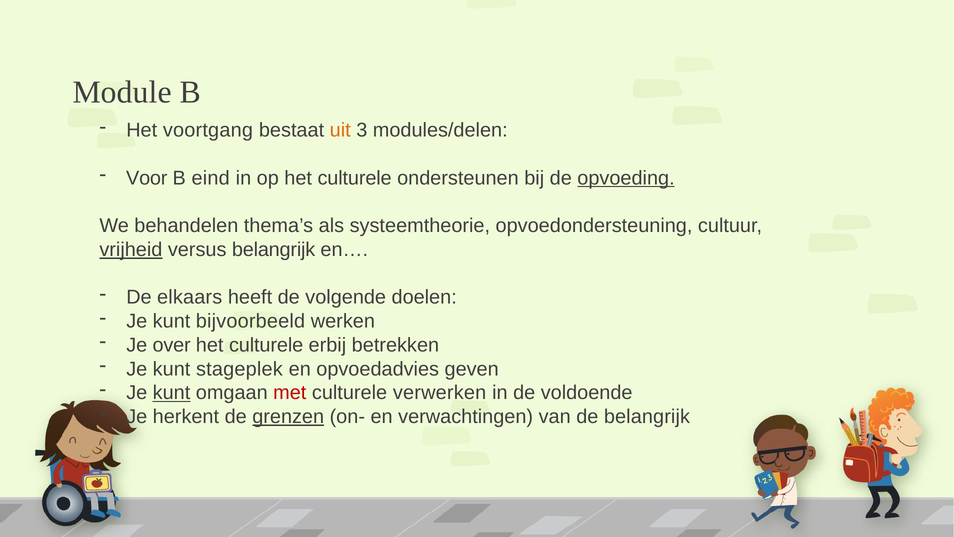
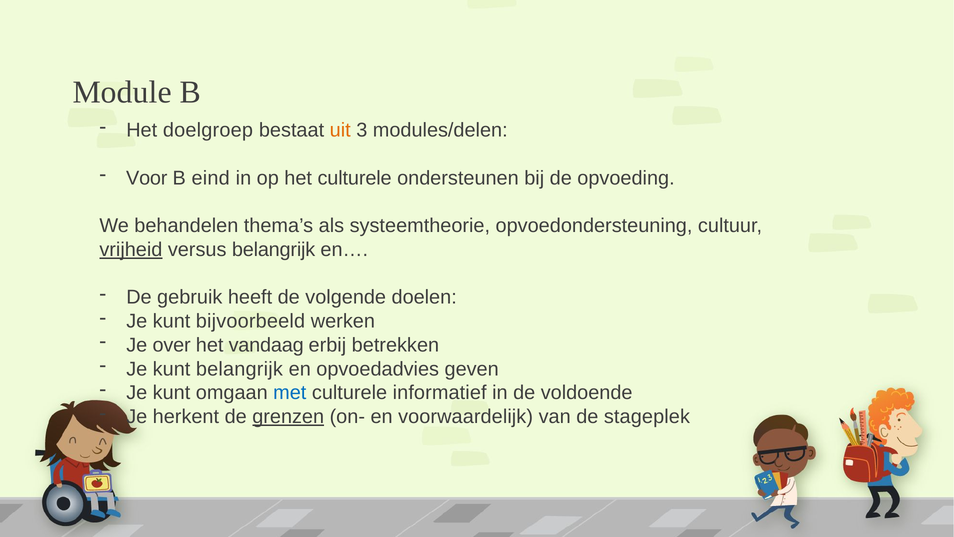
voortgang: voortgang -> doelgroep
opvoeding underline: present -> none
elkaars: elkaars -> gebruik
culturele at (266, 345): culturele -> vandaag
kunt stageplek: stageplek -> belangrijk
kunt at (172, 393) underline: present -> none
met colour: red -> blue
verwerken: verwerken -> informatief
verwachtingen: verwachtingen -> voorwaardelijk
de belangrijk: belangrijk -> stageplek
